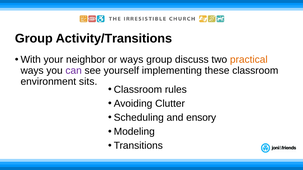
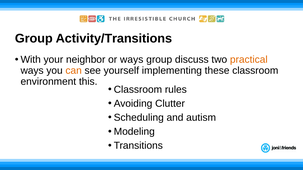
can colour: purple -> orange
sits: sits -> this
ensory: ensory -> autism
